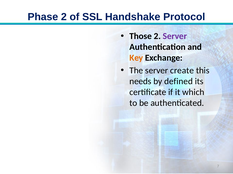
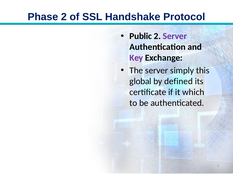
Those: Those -> Public
Key colour: orange -> purple
create: create -> simply
needs: needs -> global
